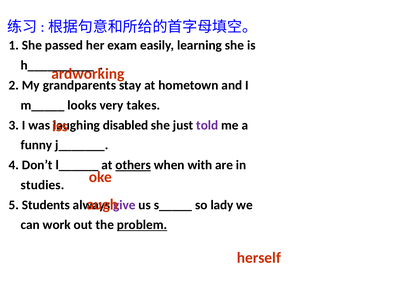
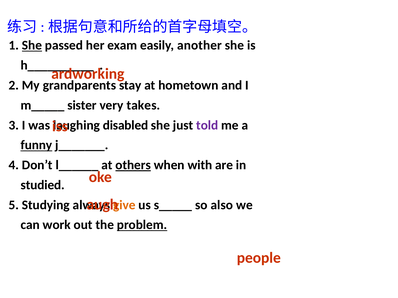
She at (32, 45) underline: none -> present
learning: learning -> another
looks: looks -> sister
funny underline: none -> present
studies: studies -> studied
Students: Students -> Studying
give colour: purple -> orange
lady: lady -> also
herself: herself -> people
